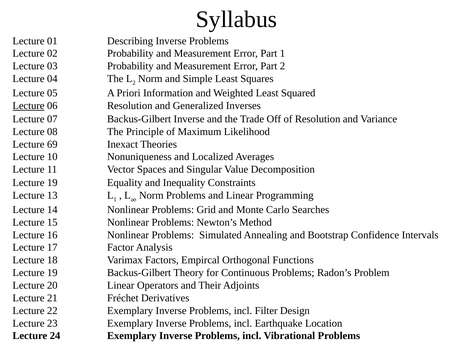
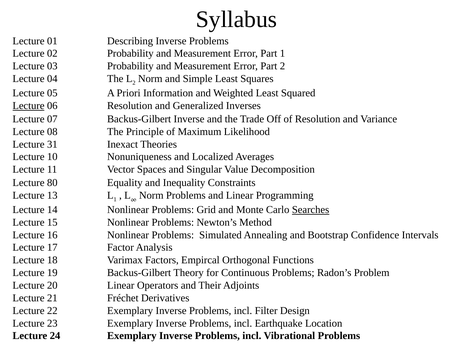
69: 69 -> 31
19 at (52, 183): 19 -> 80
Searches underline: none -> present
